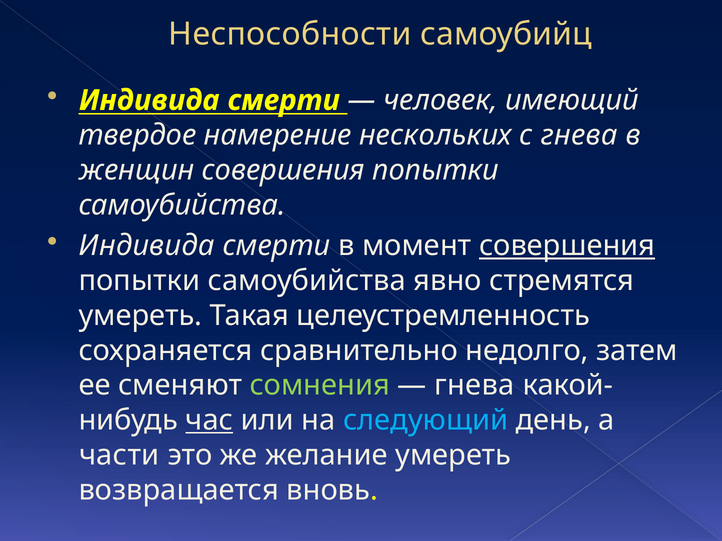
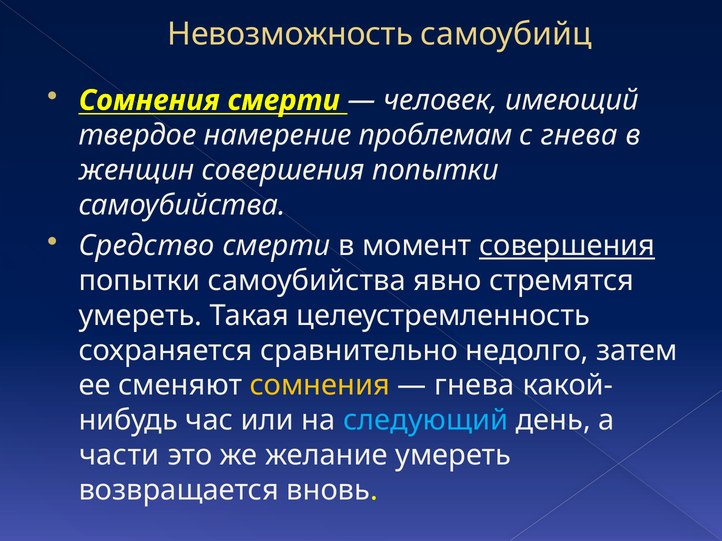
Неспособности: Неспособности -> Невозможность
Индивида at (149, 100): Индивида -> Сомнения
нескольких: нескольких -> проблемам
Индивида at (147, 246): Индивида -> Средство
сомнения at (320, 386) colour: light green -> yellow
час underline: present -> none
